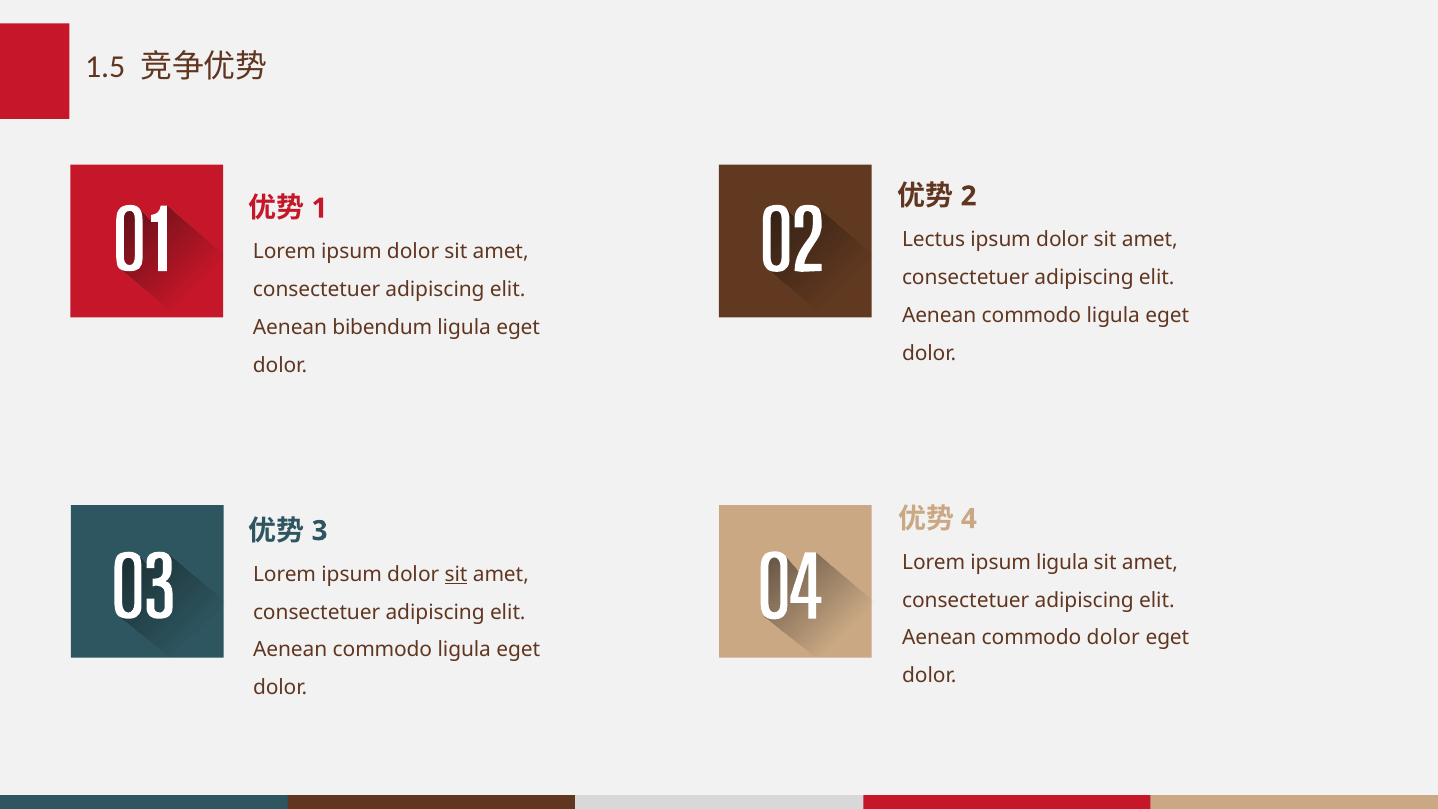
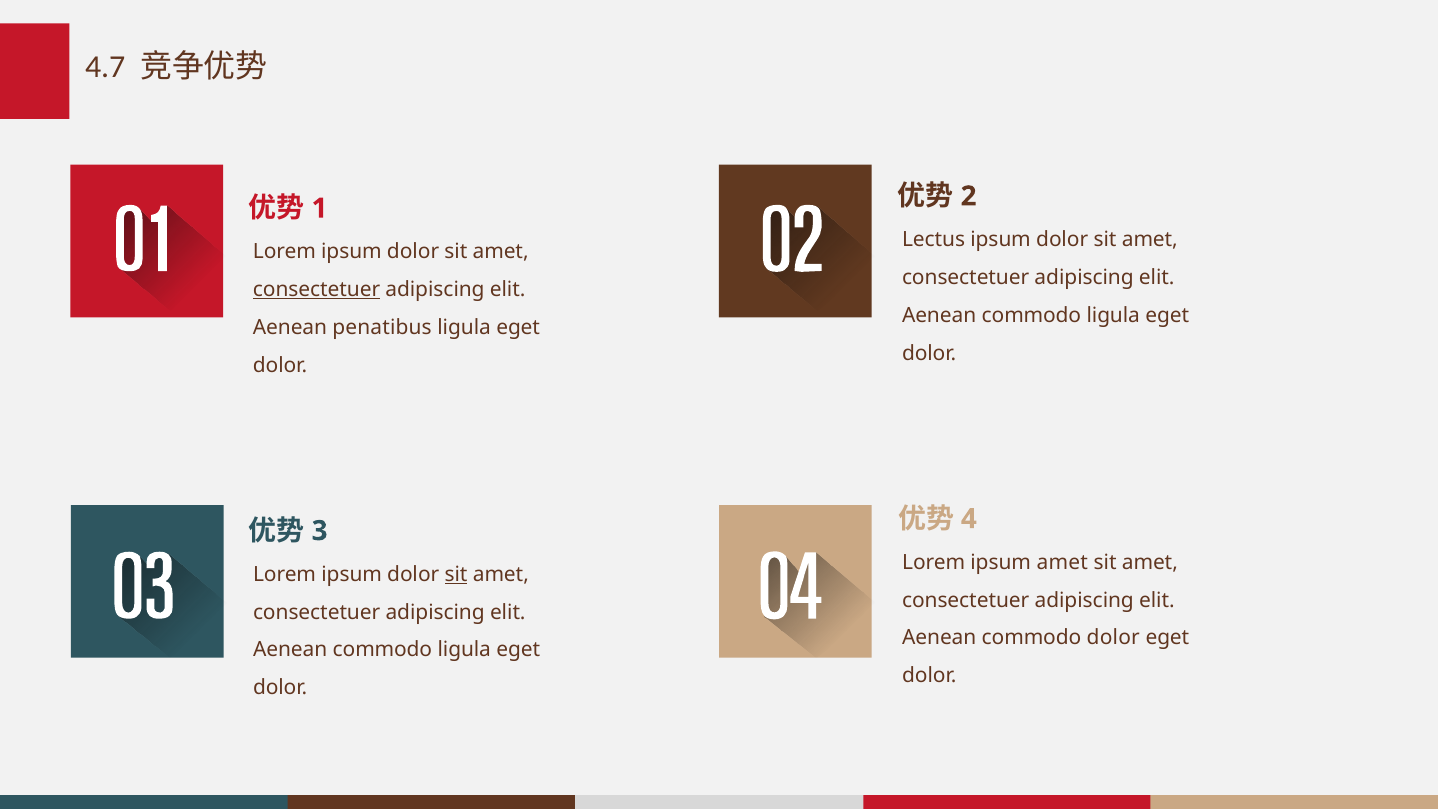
1.5: 1.5 -> 4.7
consectetuer at (317, 290) underline: none -> present
bibendum: bibendum -> penatibus
ipsum ligula: ligula -> amet
